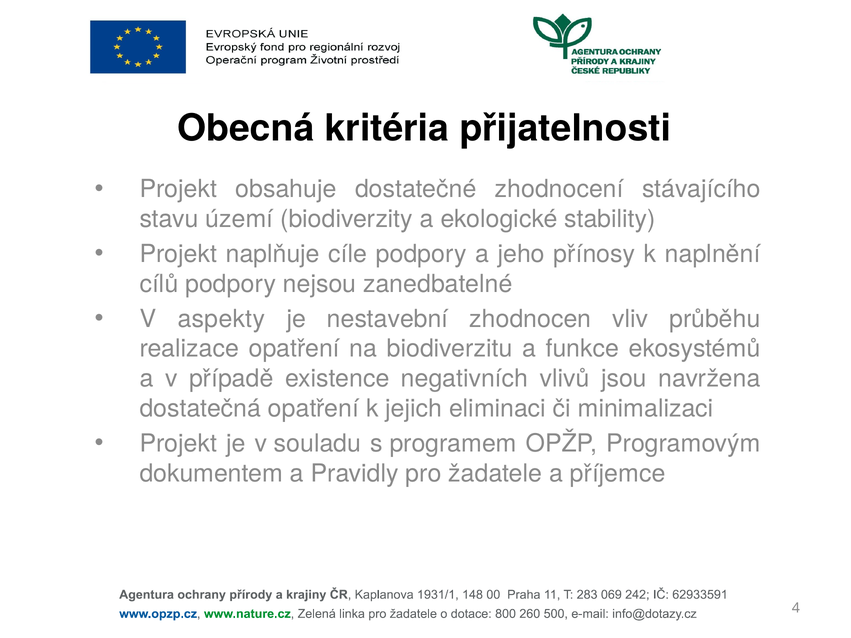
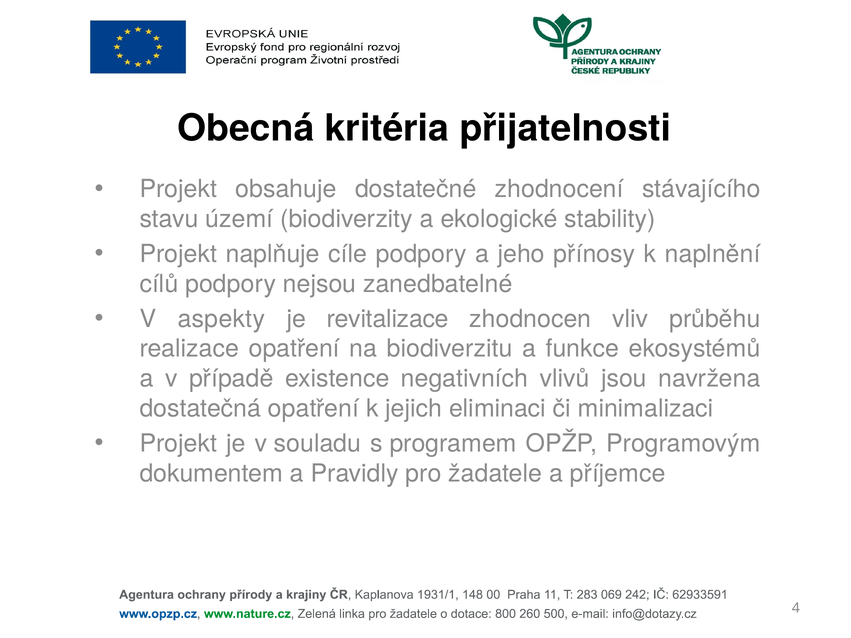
nestavební: nestavební -> revitalizace
